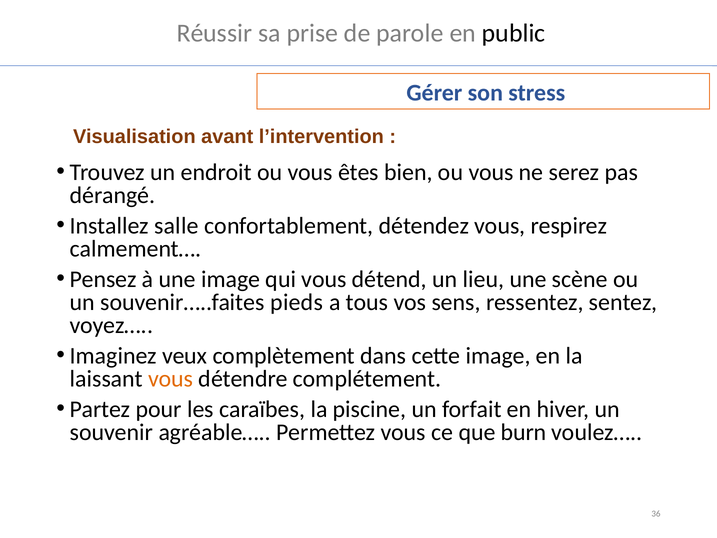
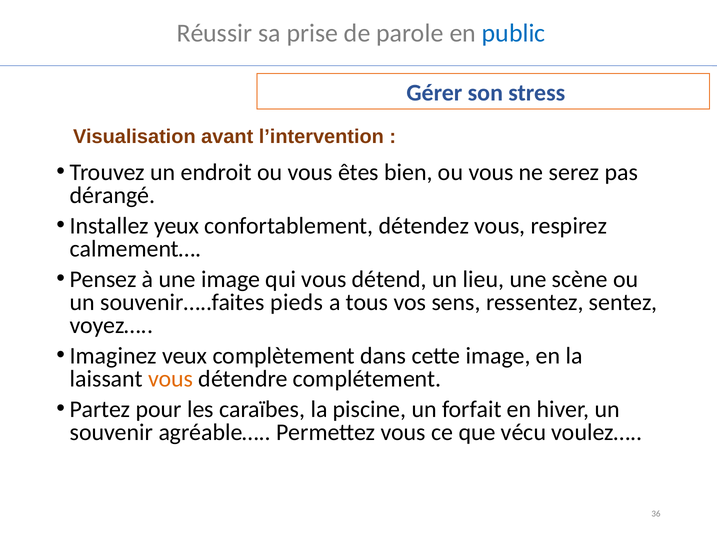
public colour: black -> blue
salle: salle -> yeux
burn: burn -> vécu
